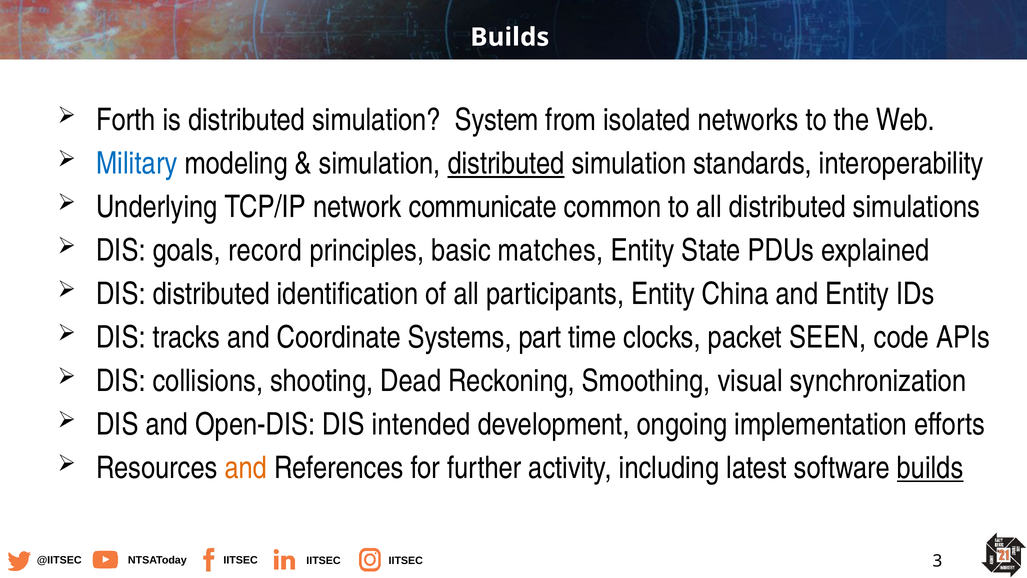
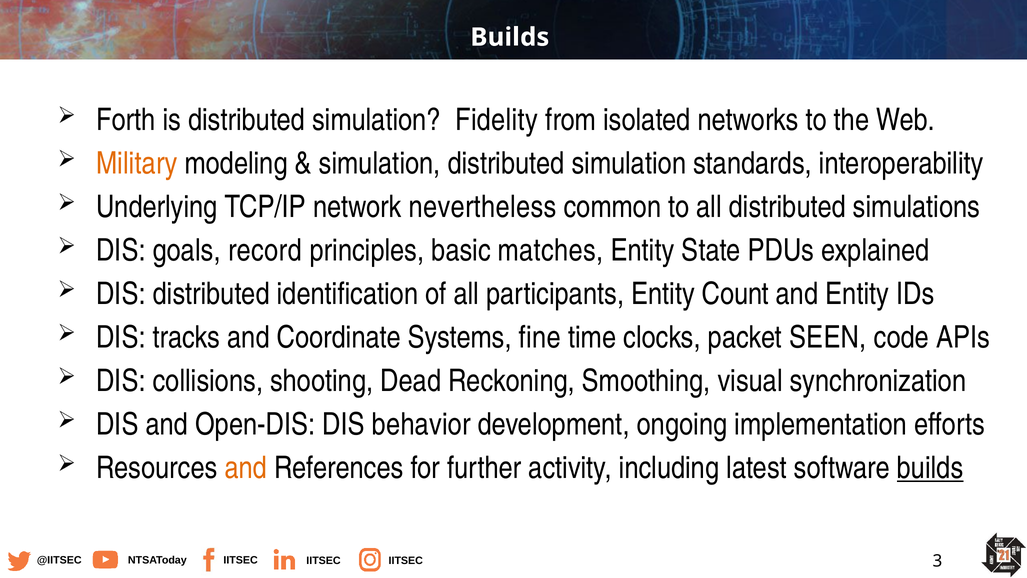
System: System -> Fidelity
Military colour: blue -> orange
distributed at (506, 164) underline: present -> none
communicate: communicate -> nevertheless
China: China -> Count
part: part -> fine
intended: intended -> behavior
